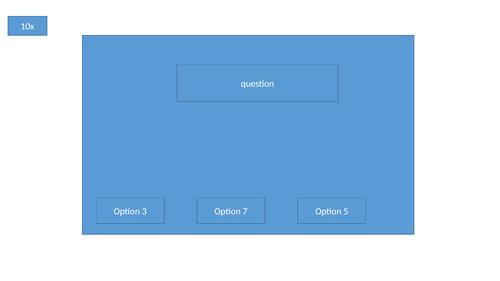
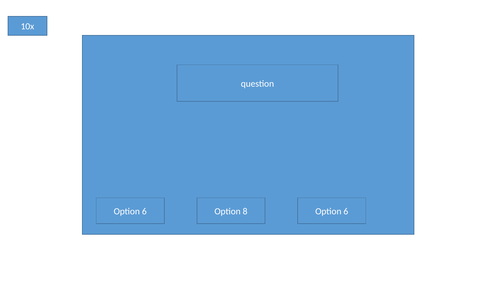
3 at (144, 212): 3 -> 6
7: 7 -> 8
5 at (346, 212): 5 -> 6
